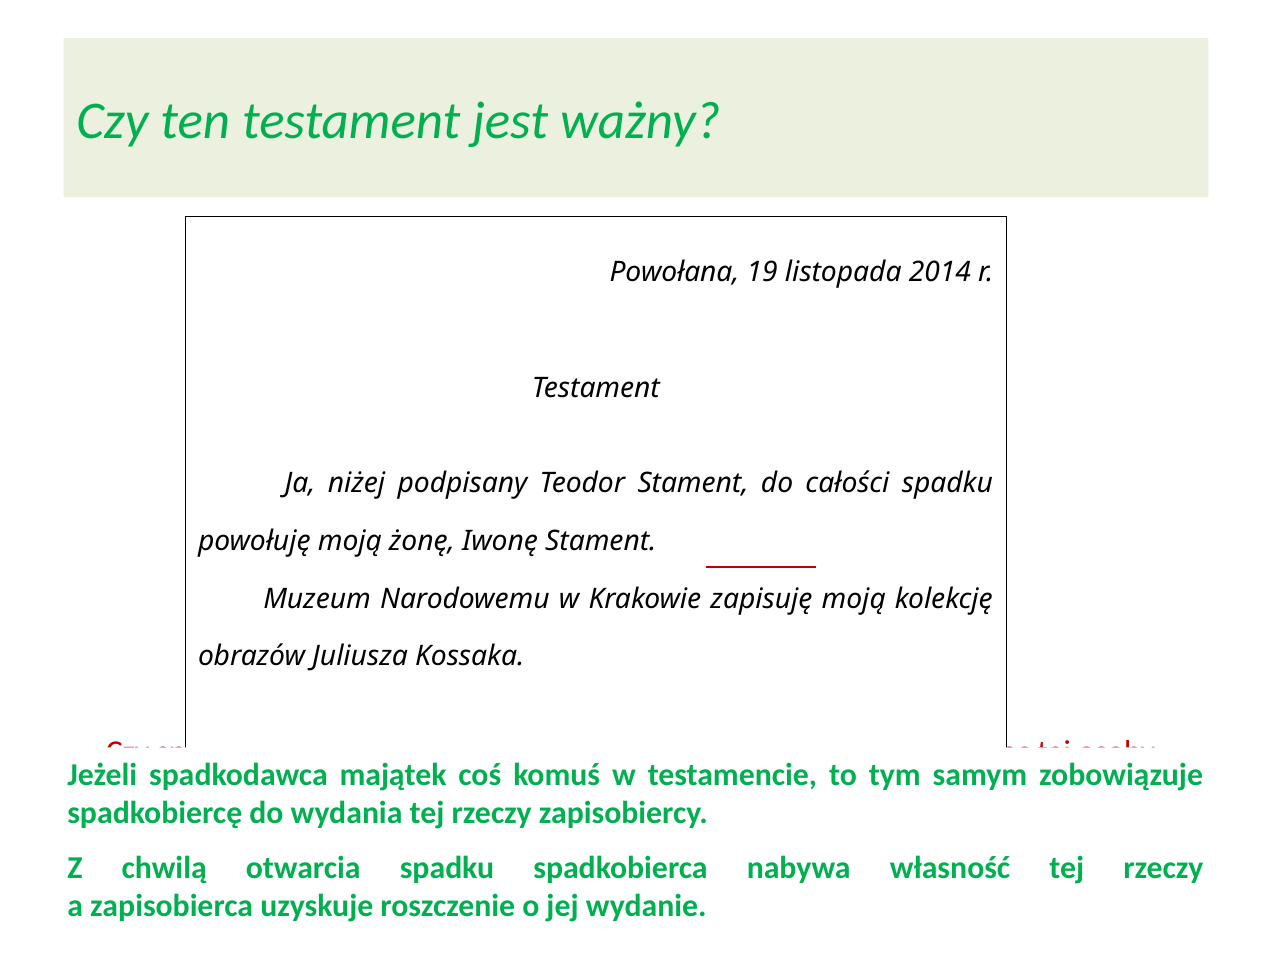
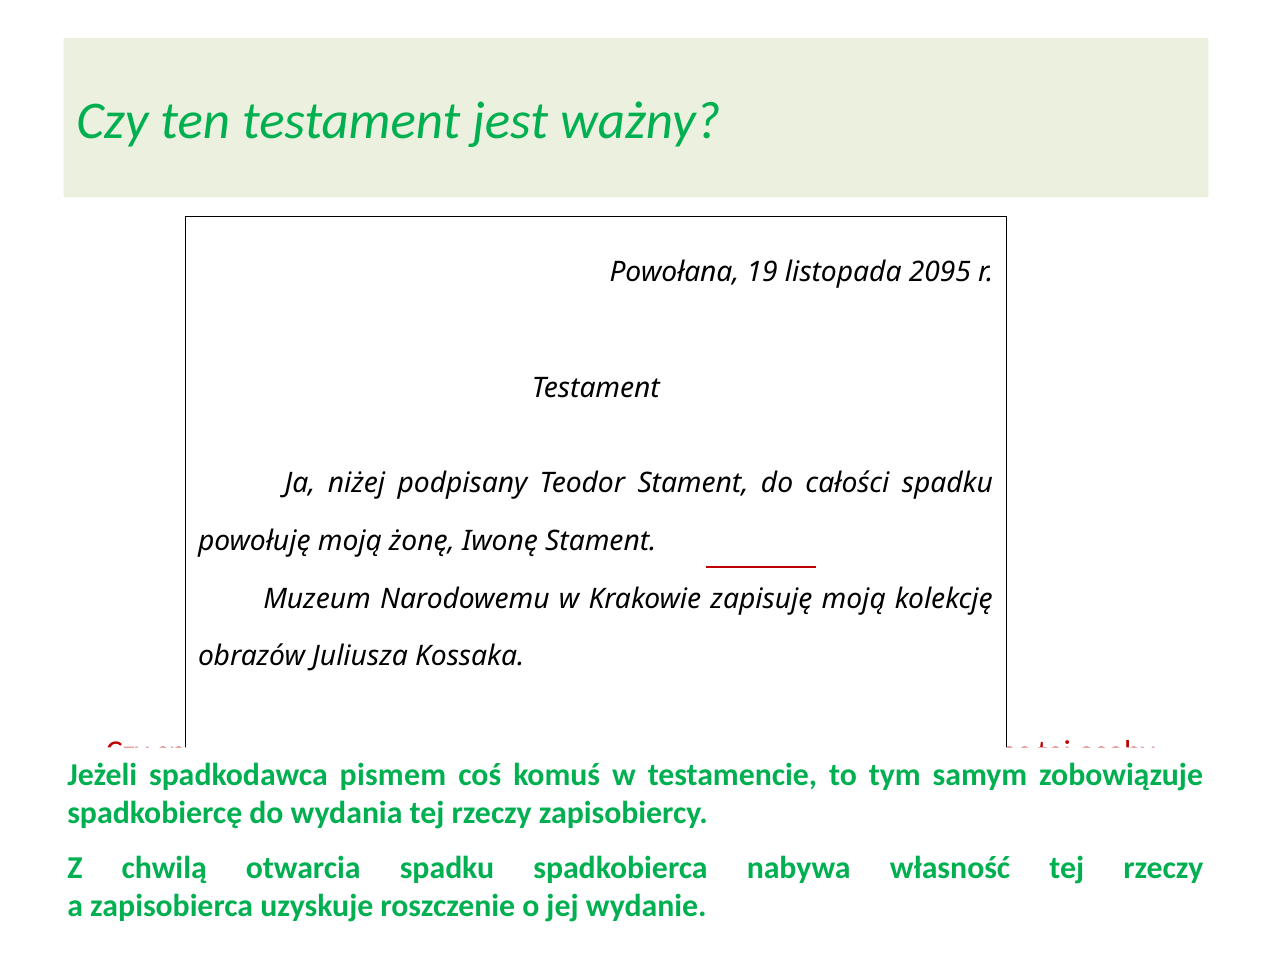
2014: 2014 -> 2095
majątek: majątek -> pismem
